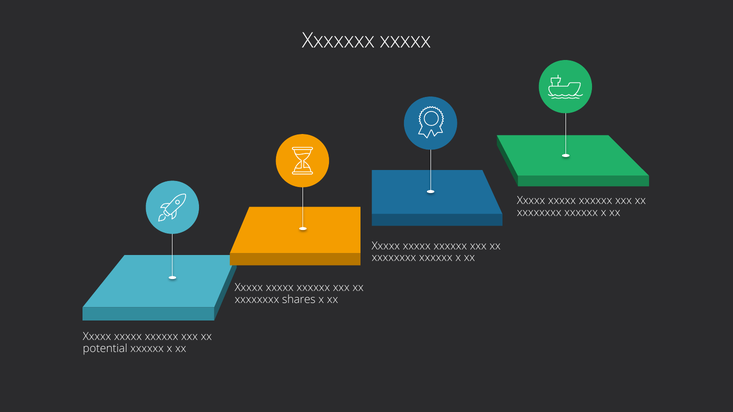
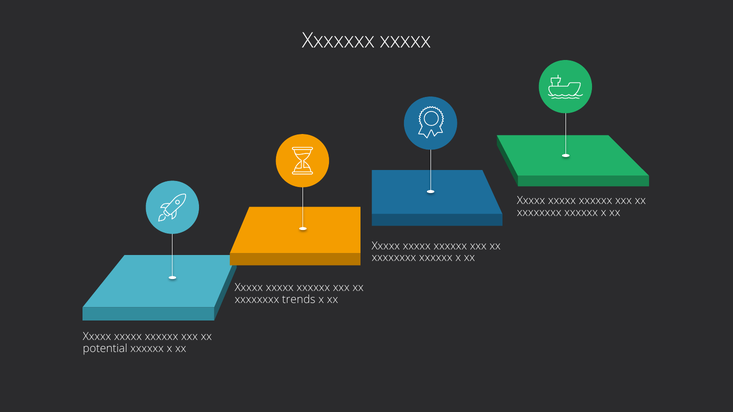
shares: shares -> trends
